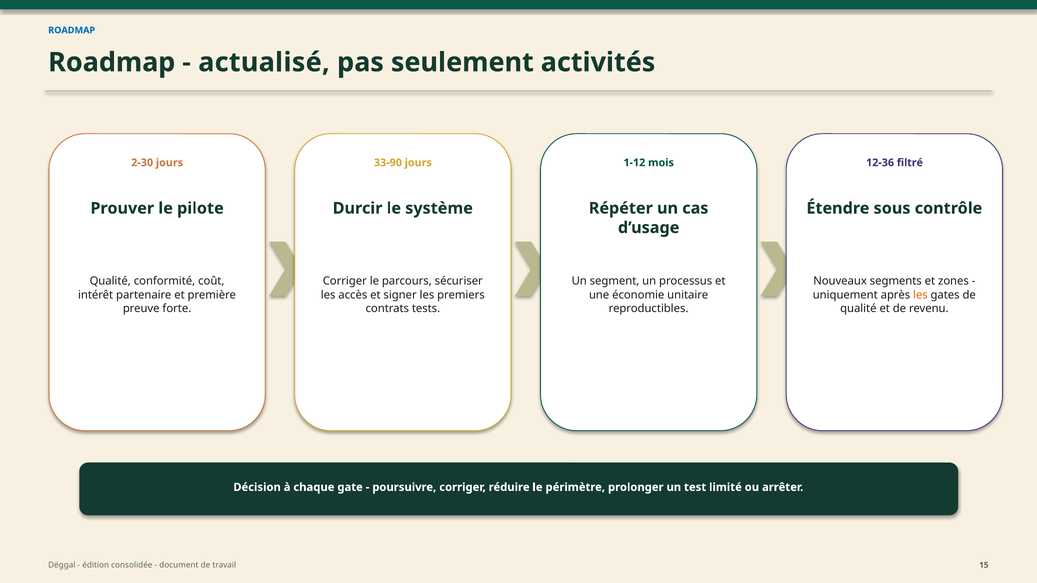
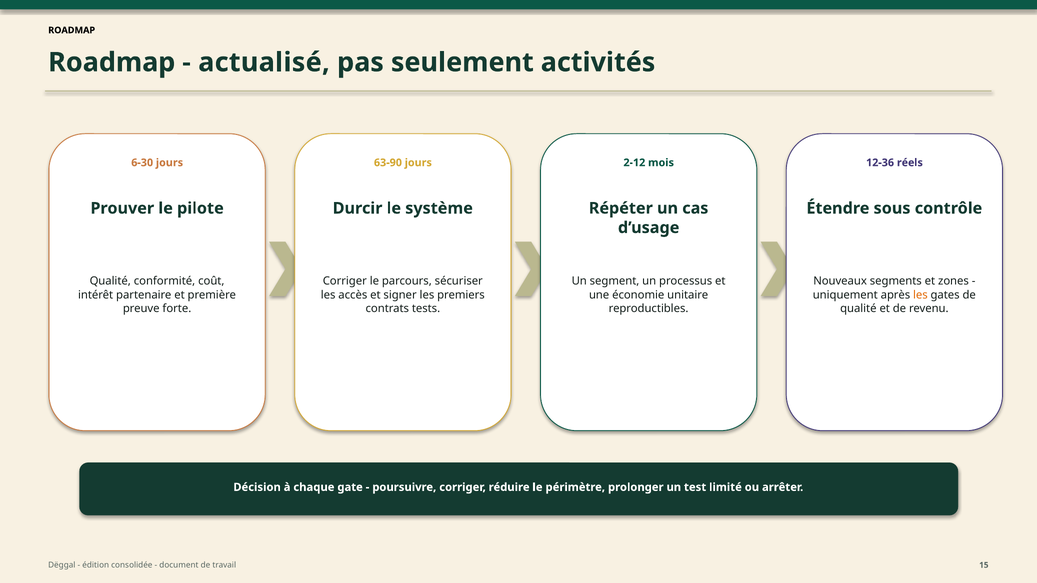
ROADMAP at (72, 30) colour: blue -> black
2-30: 2-30 -> 6-30
33-90: 33-90 -> 63-90
1-12: 1-12 -> 2-12
filtré: filtré -> réels
